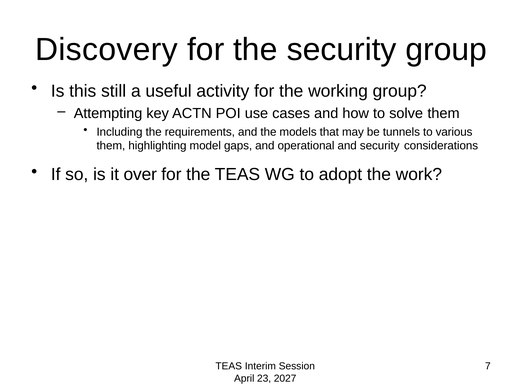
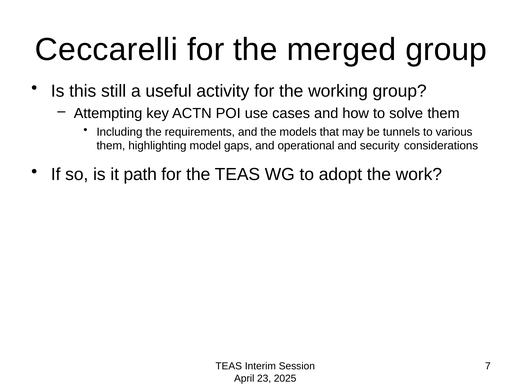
Discovery: Discovery -> Ceccarelli
the security: security -> merged
over: over -> path
2027: 2027 -> 2025
